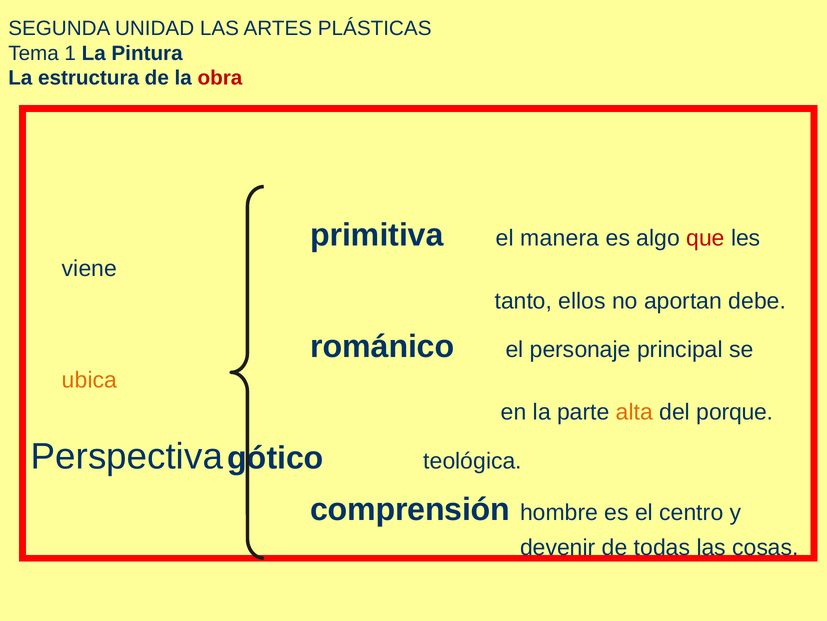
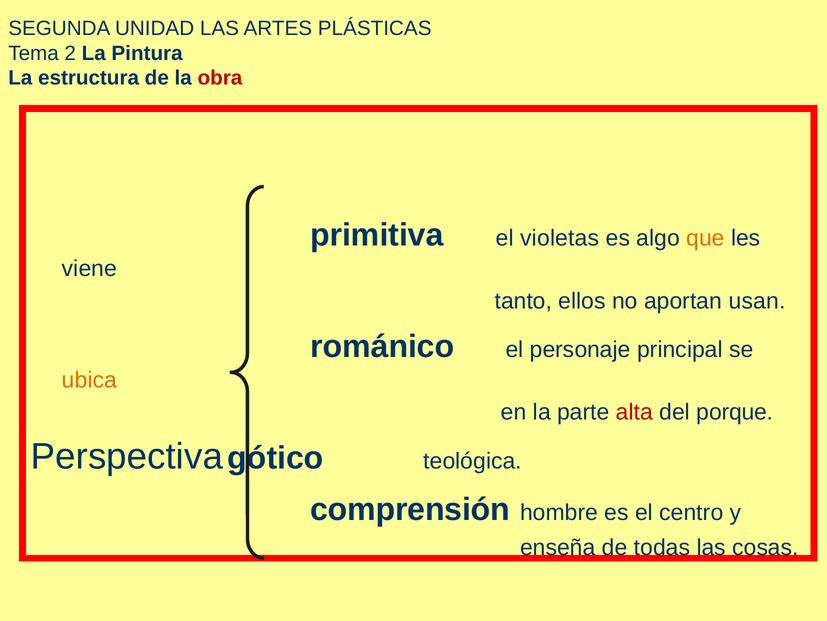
1: 1 -> 2
manera: manera -> violetas
que colour: red -> orange
debe: debe -> usan
alta colour: orange -> red
devenir: devenir -> enseña
